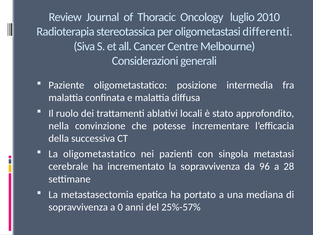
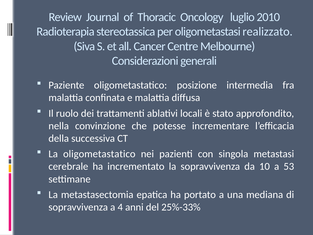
differenti: differenti -> realizzato
96: 96 -> 10
28: 28 -> 53
0: 0 -> 4
25%-57%: 25%-57% -> 25%-33%
